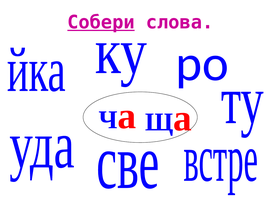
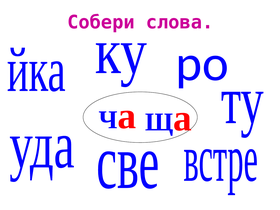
Собери underline: present -> none
